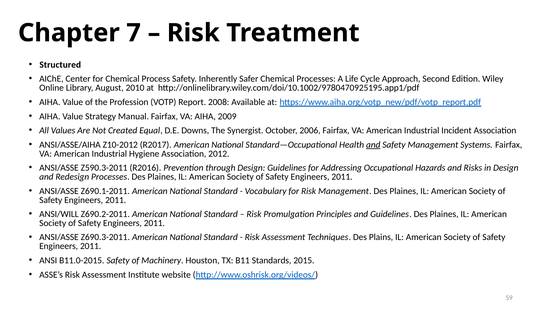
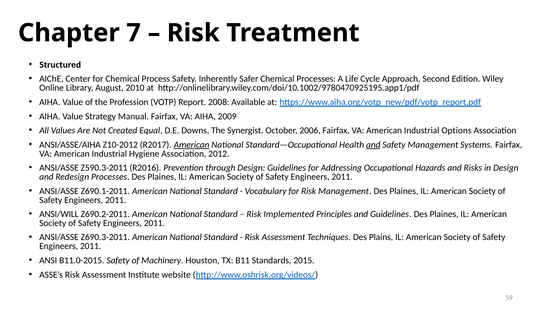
Incident: Incident -> Options
American at (192, 145) underline: none -> present
Promulgation: Promulgation -> Implemented
